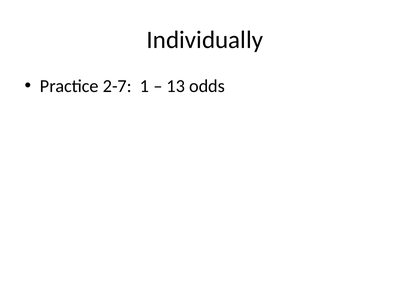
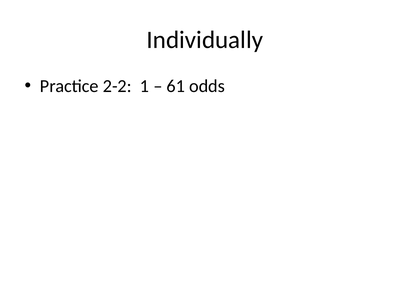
2-7: 2-7 -> 2-2
13: 13 -> 61
